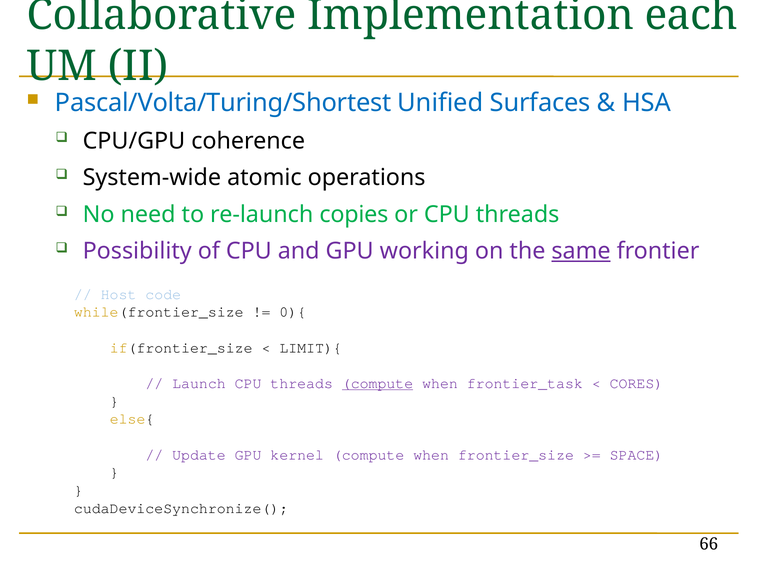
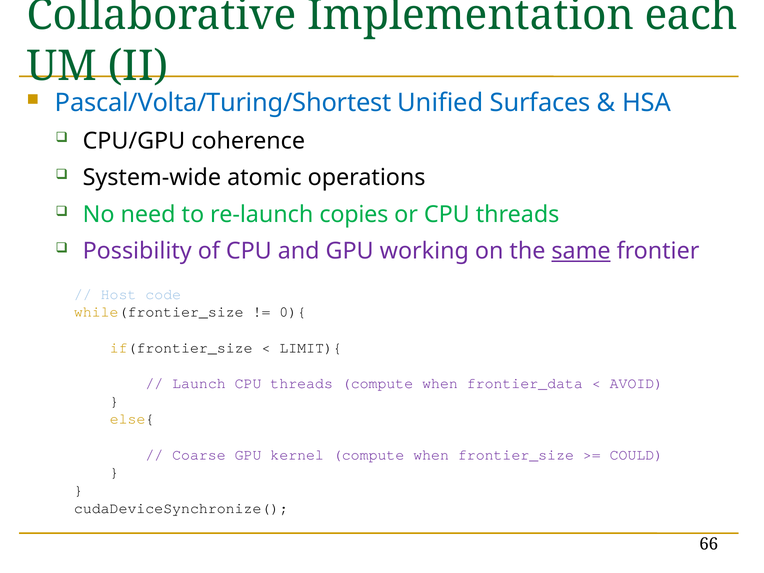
compute at (378, 383) underline: present -> none
frontier_task: frontier_task -> frontier_data
CORES: CORES -> AVOID
Update: Update -> Coarse
SPACE: SPACE -> COULD
